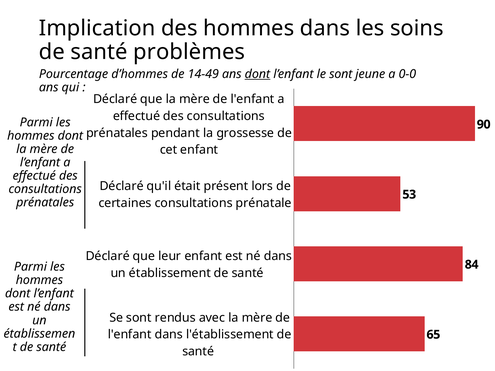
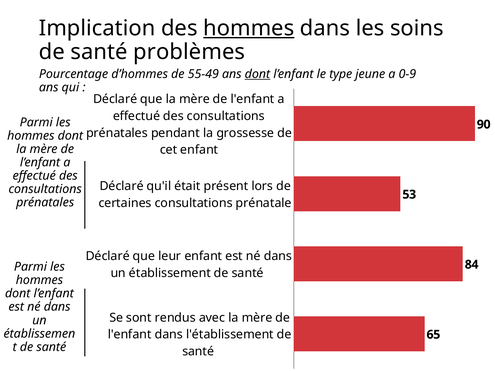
hommes at (249, 28) underline: none -> present
14-49: 14-49 -> 55-49
le sont: sont -> type
0-0: 0-0 -> 0-9
